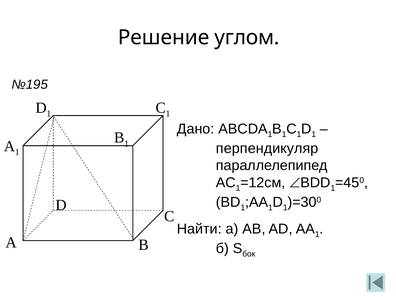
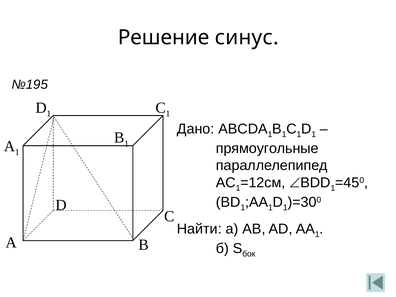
углом: углом -> синус
перпендикуляр: перпендикуляр -> прямоугольные
